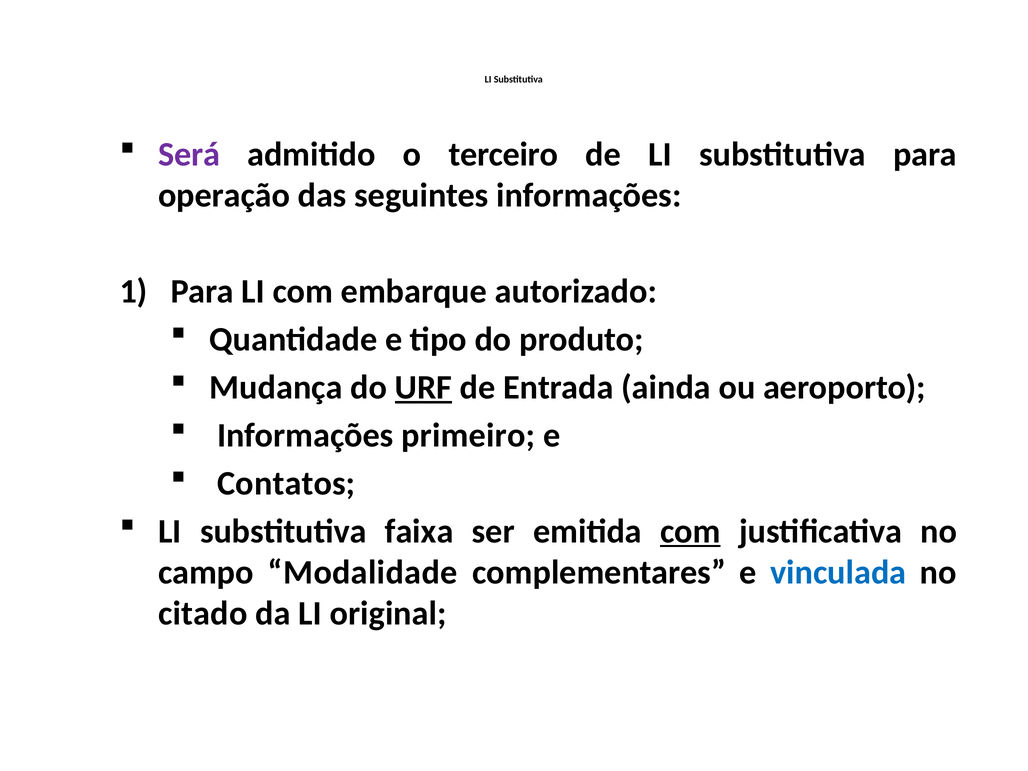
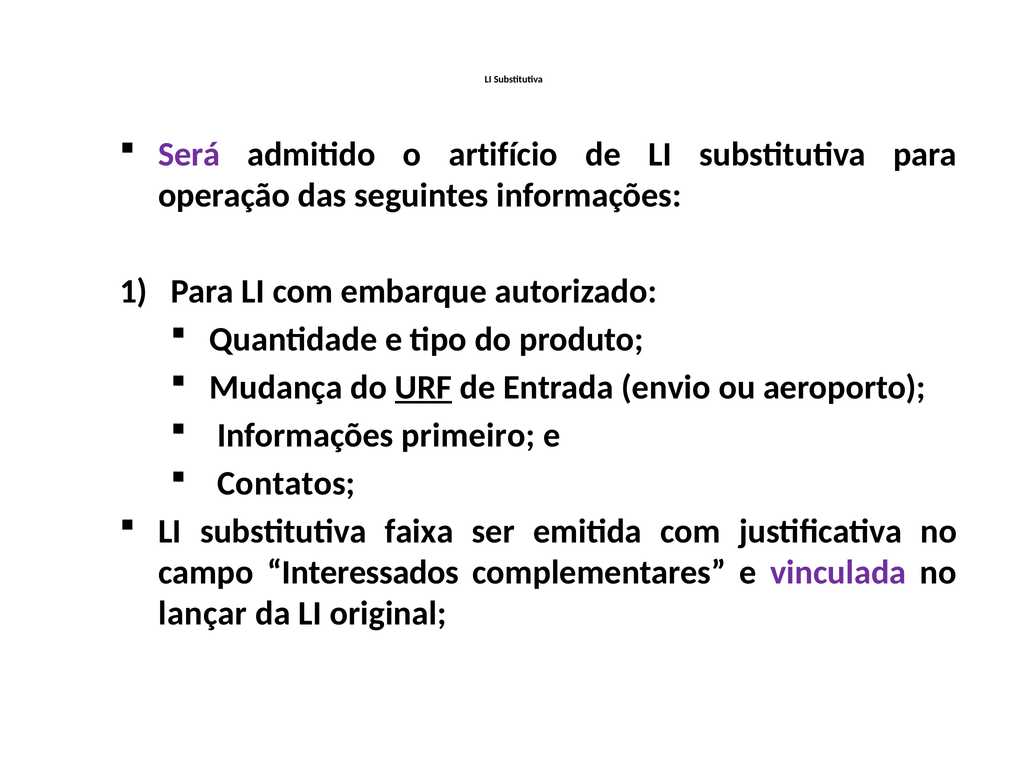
terceiro: terceiro -> artifício
ainda: ainda -> envio
com at (690, 531) underline: present -> none
Modalidade: Modalidade -> Interessados
vinculada colour: blue -> purple
citado: citado -> lançar
